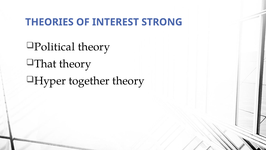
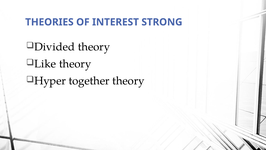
Political: Political -> Divided
That: That -> Like
